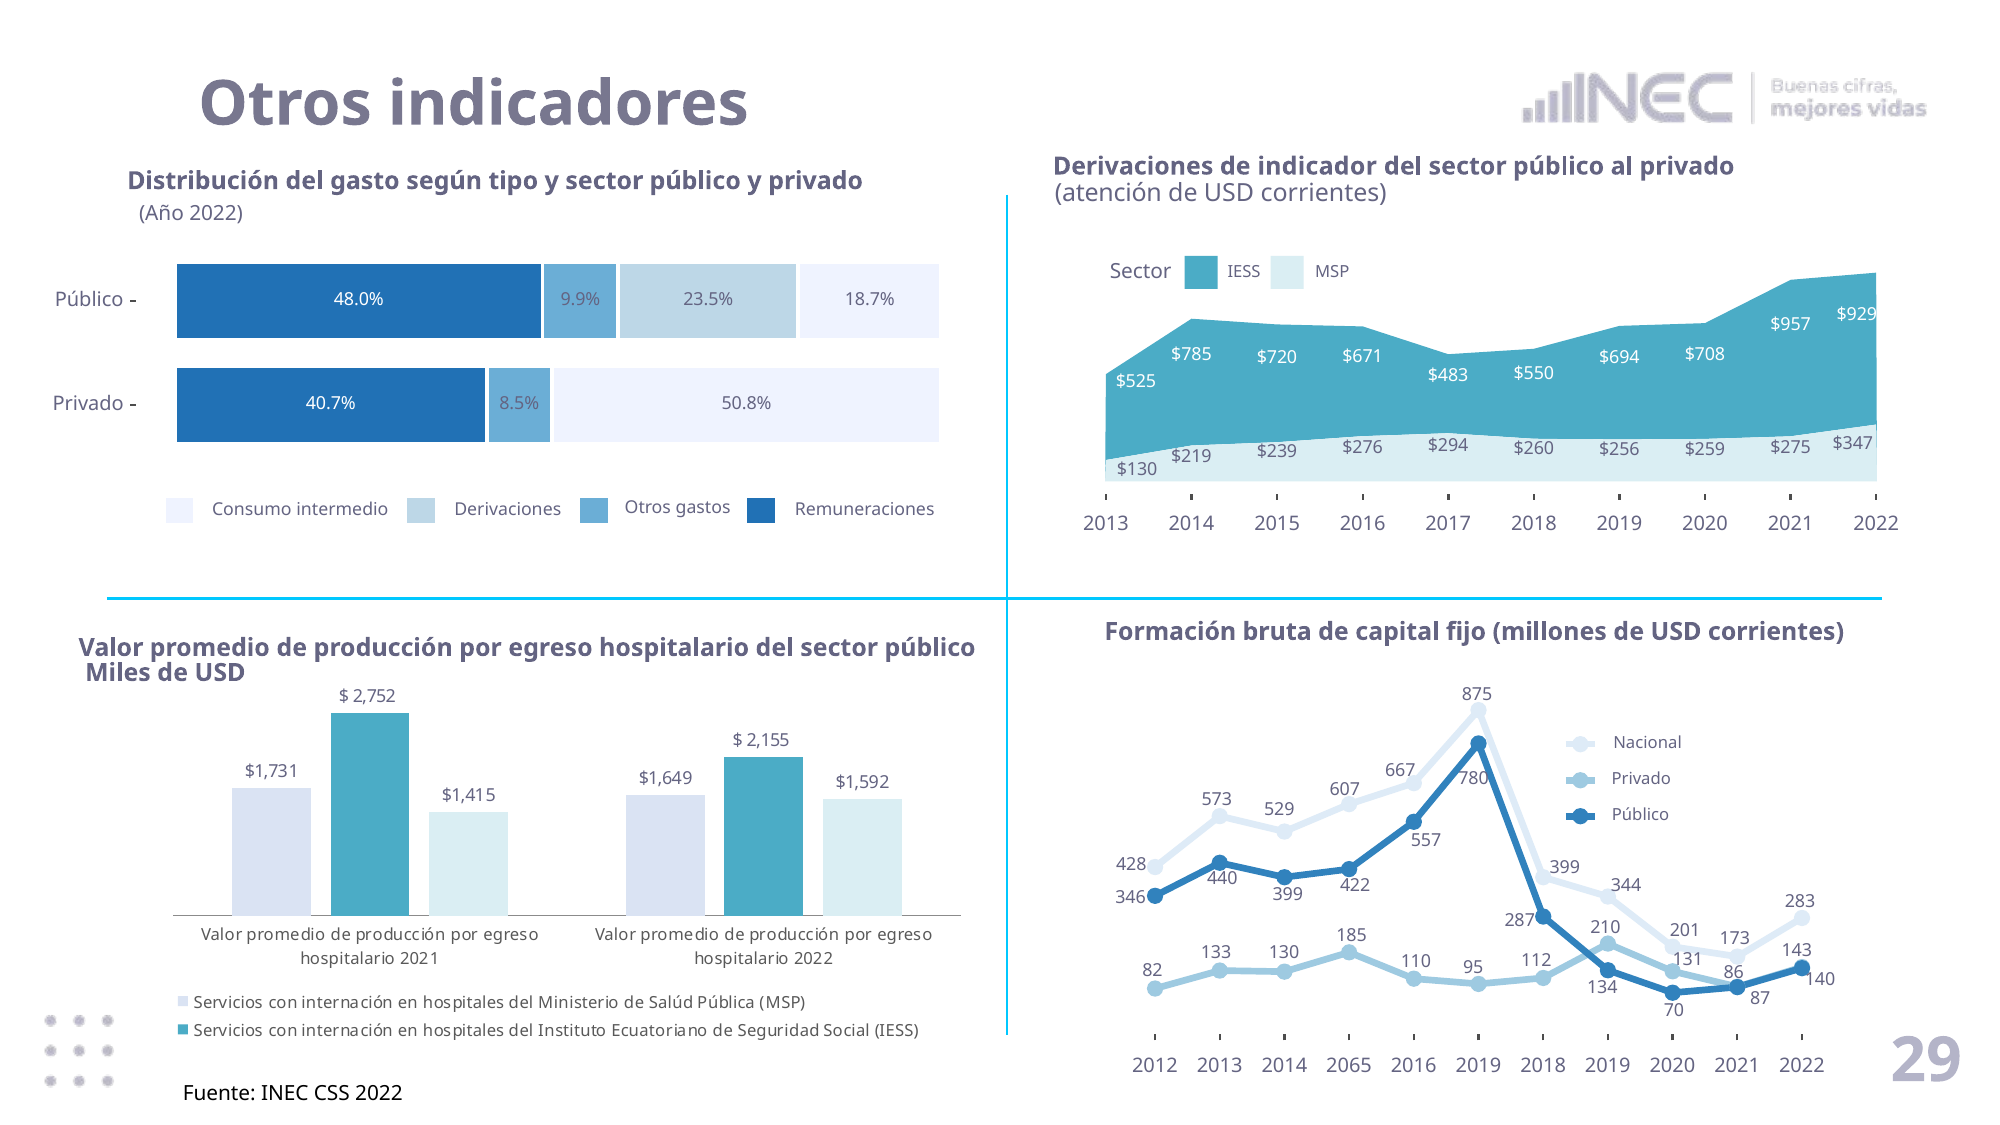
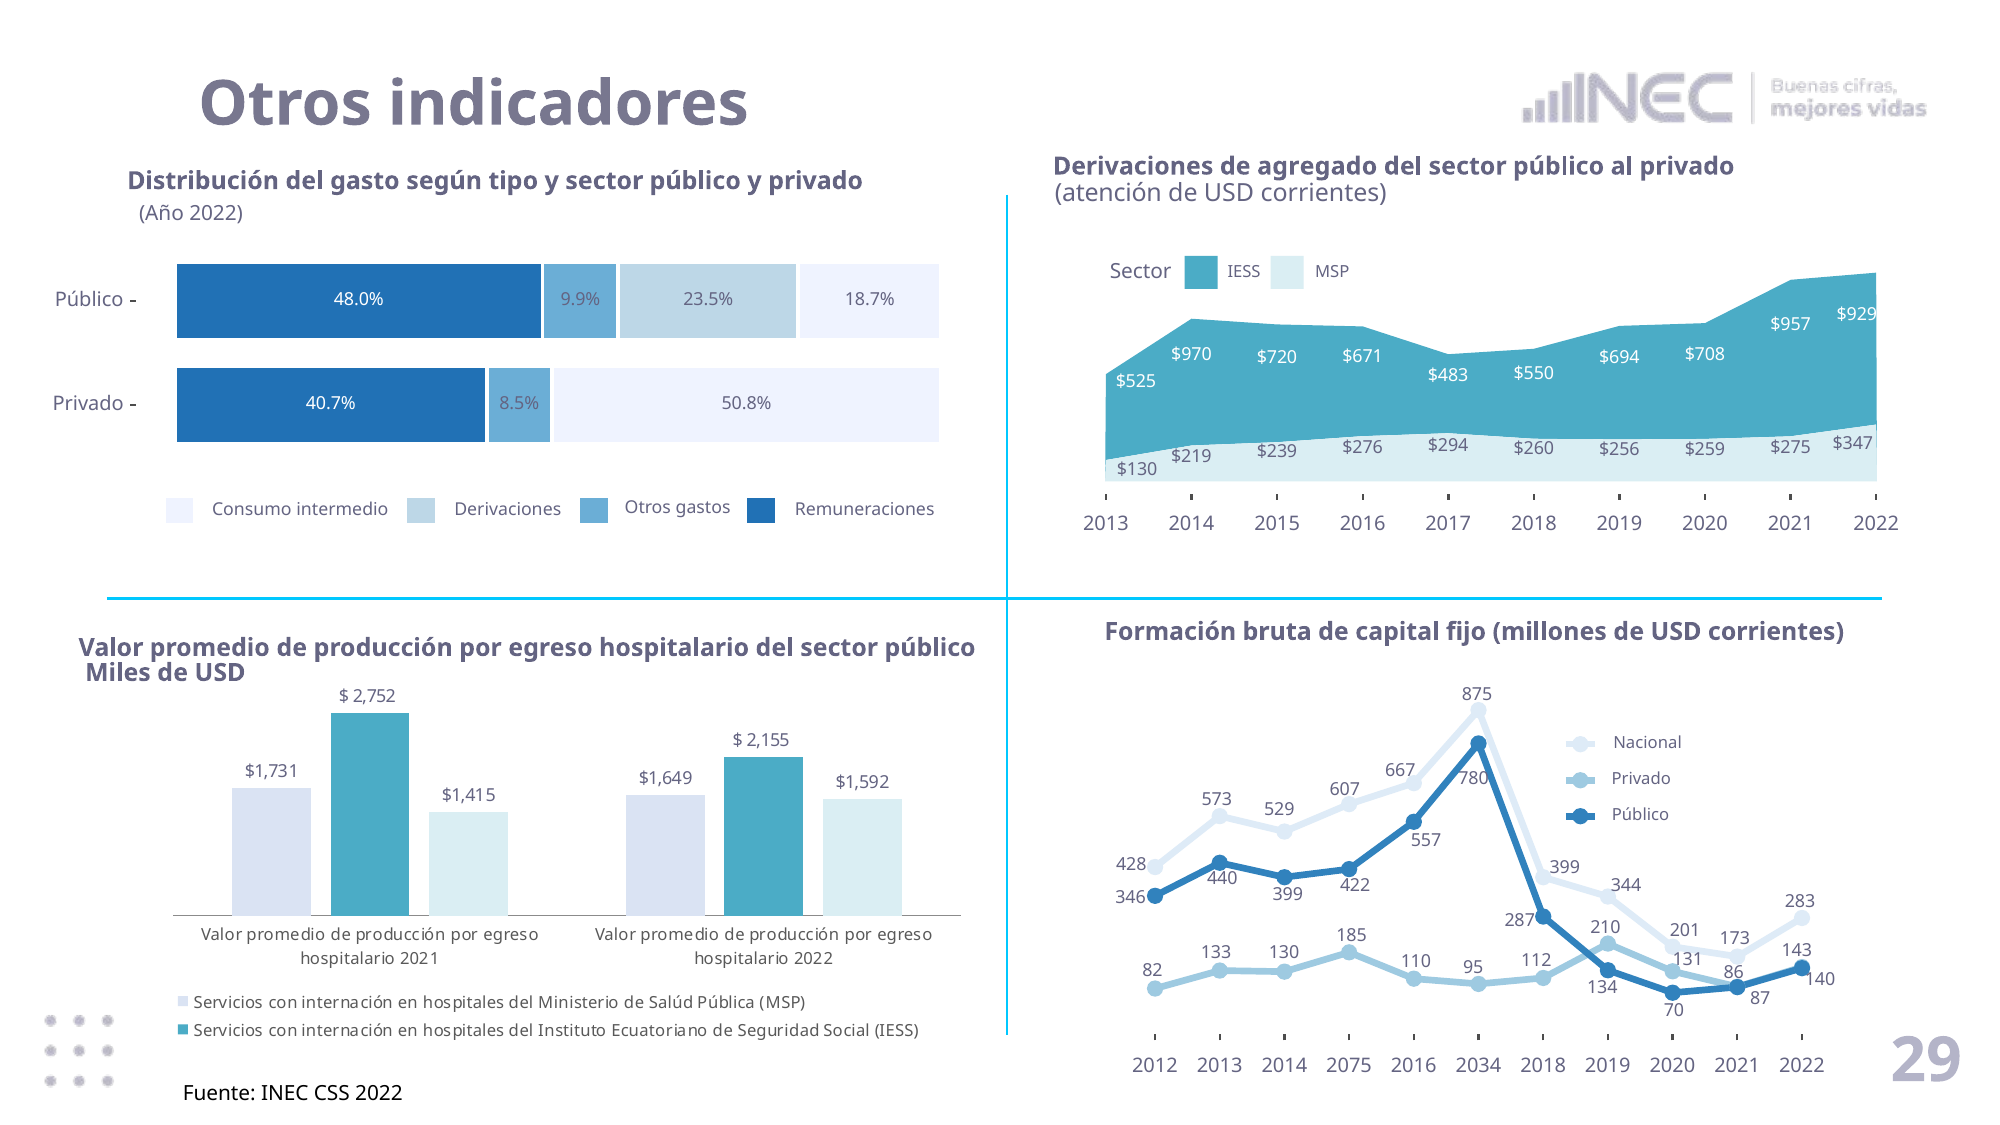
indicador: indicador -> agregado
$785: $785 -> $970
2065: 2065 -> 2075
2016 2019: 2019 -> 2034
